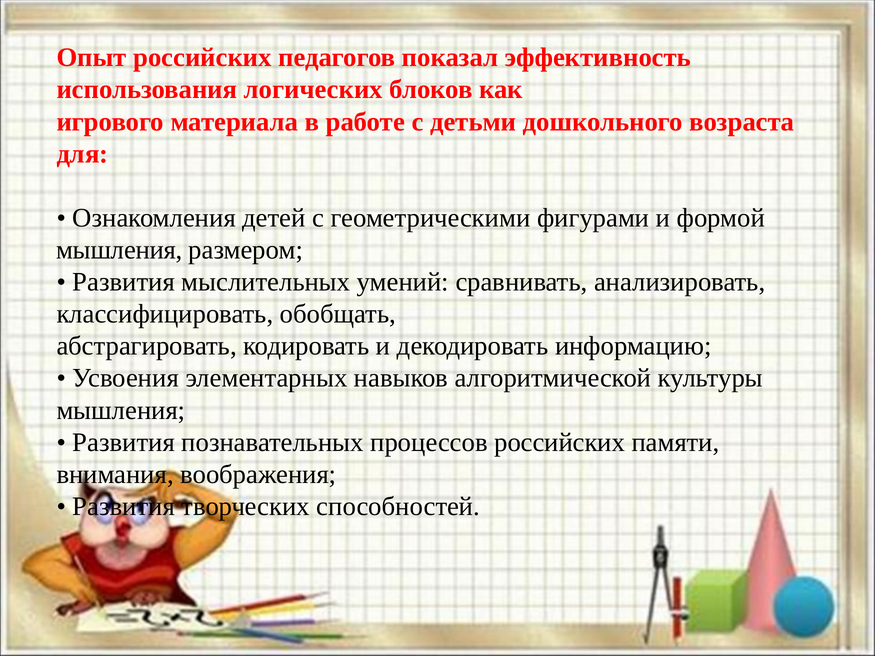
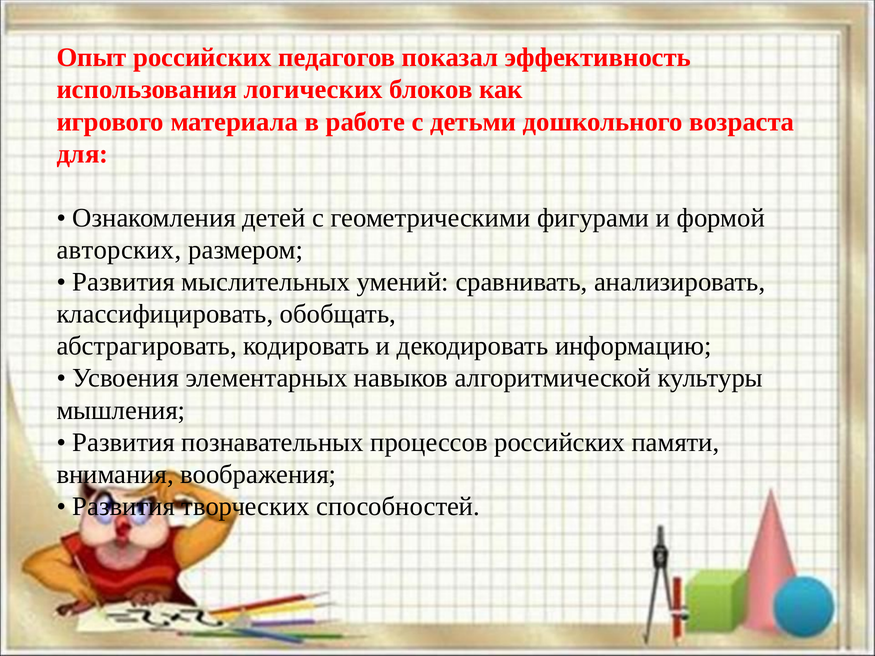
мышления at (119, 250): мышления -> авторских
